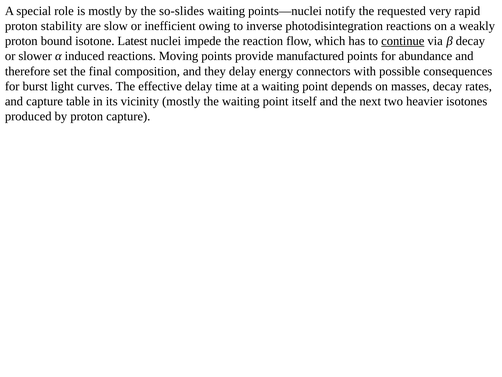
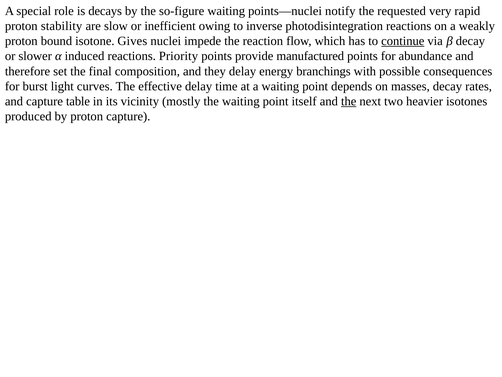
is mostly: mostly -> decays
so-slides: so-slides -> so-figure
Latest: Latest -> Gives
Moving: Moving -> Priority
connectors: connectors -> branchings
the at (349, 101) underline: none -> present
